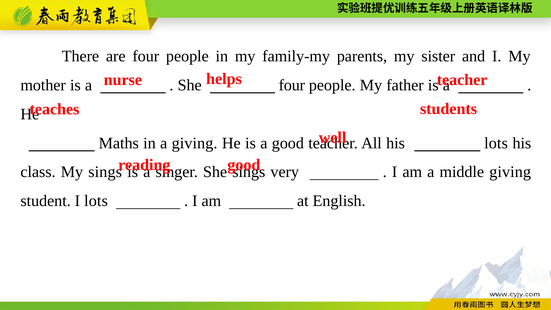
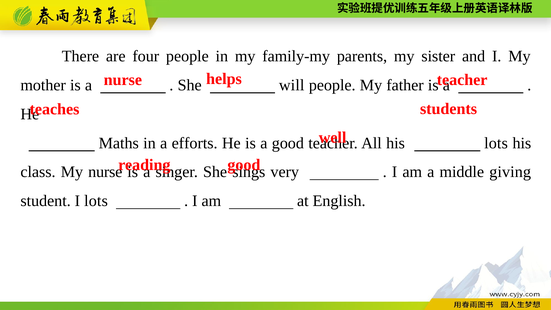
She four: four -> will
a giving: giving -> efforts
My sings: sings -> nurse
